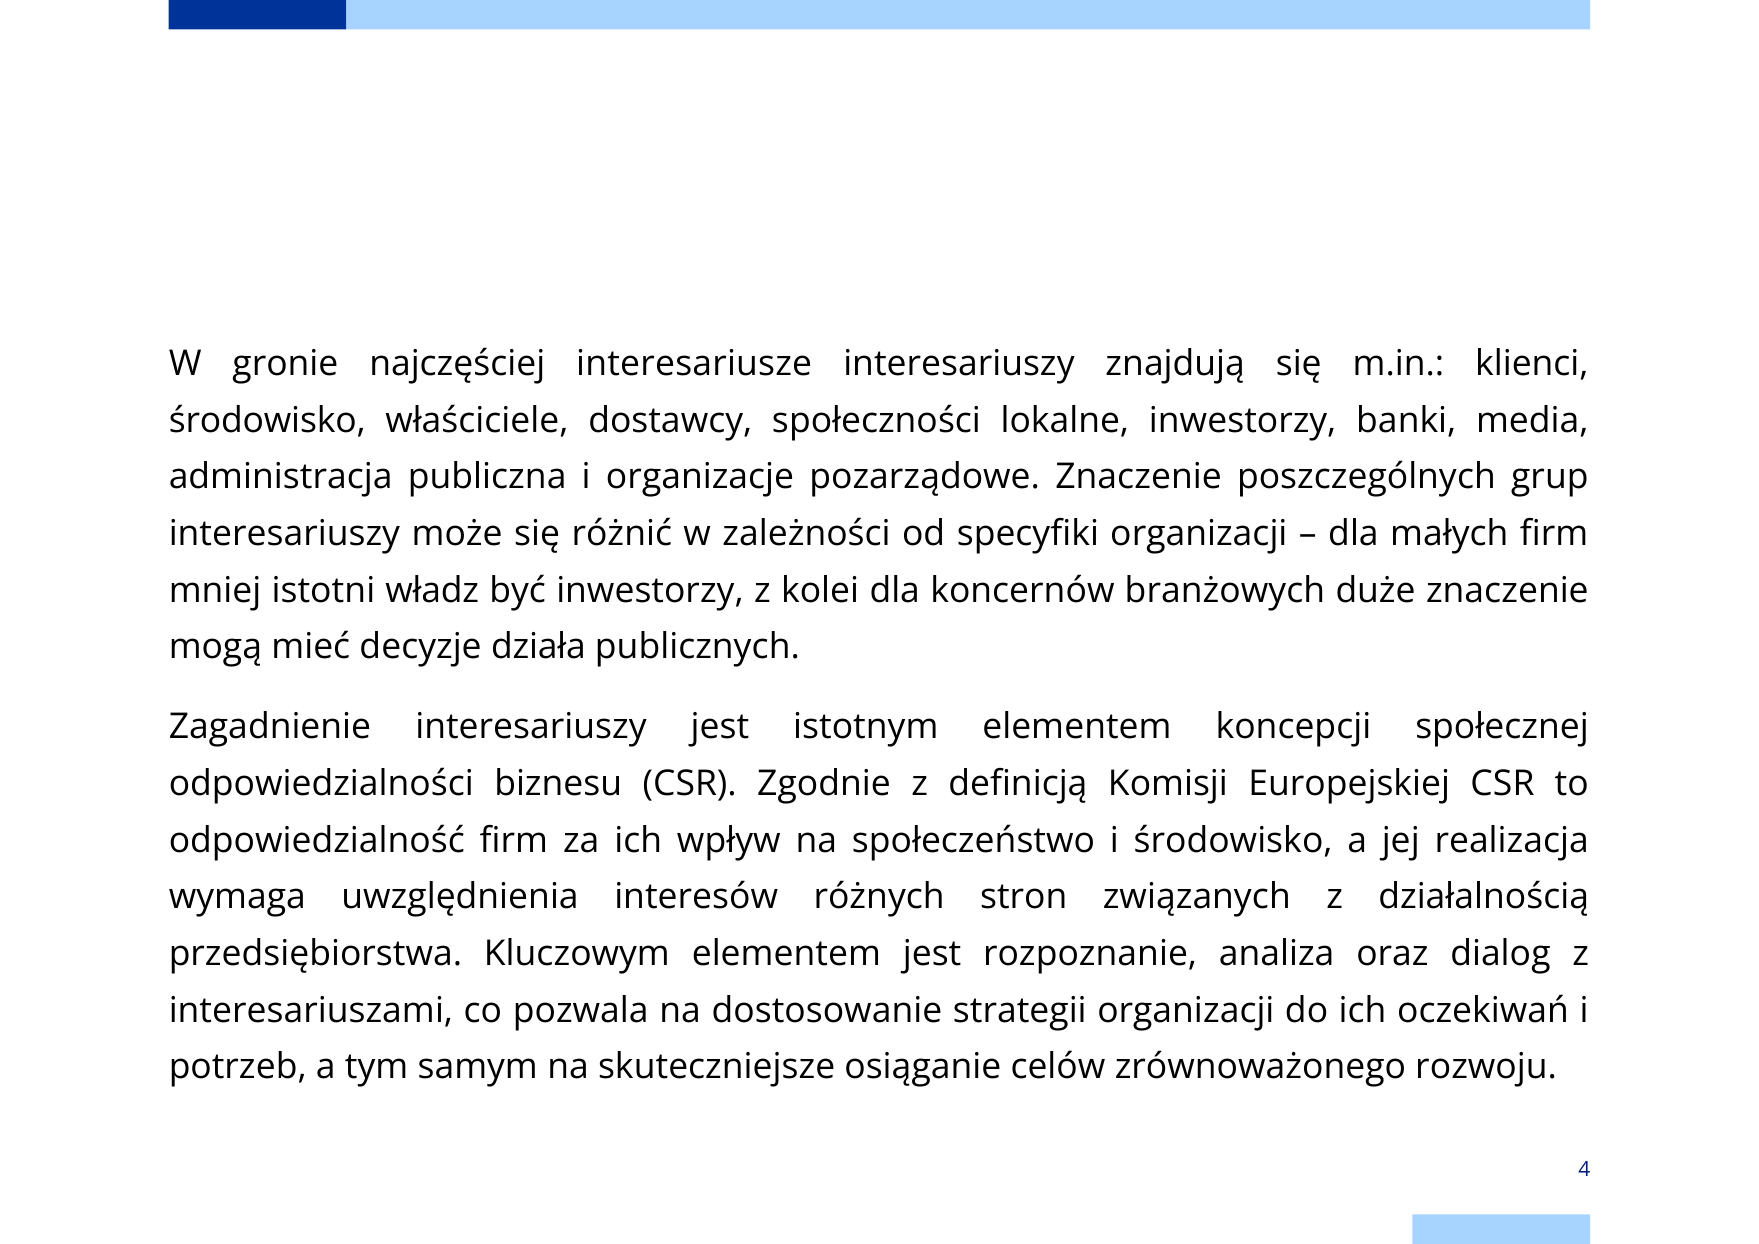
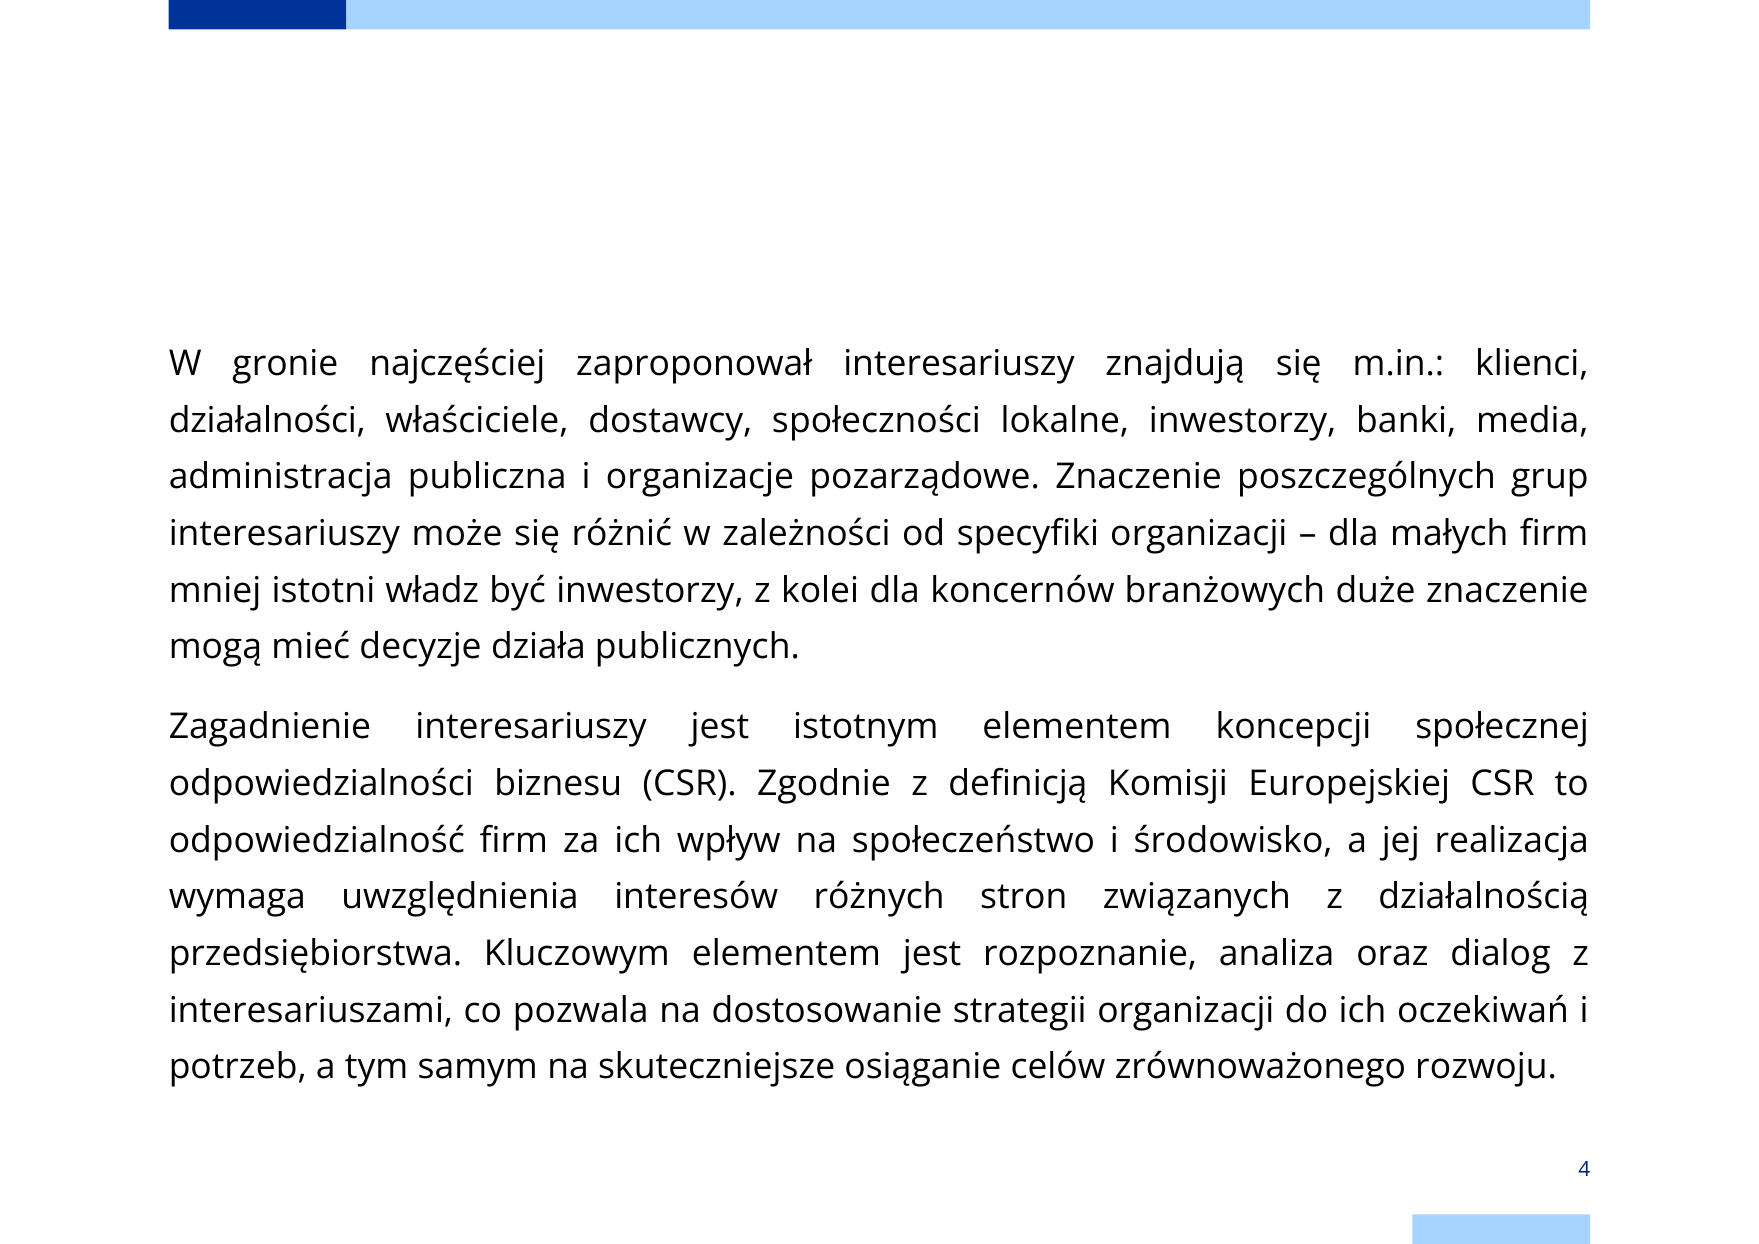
interesariusze: interesariusze -> zaproponował
środowisko at (267, 420): środowisko -> działalności
